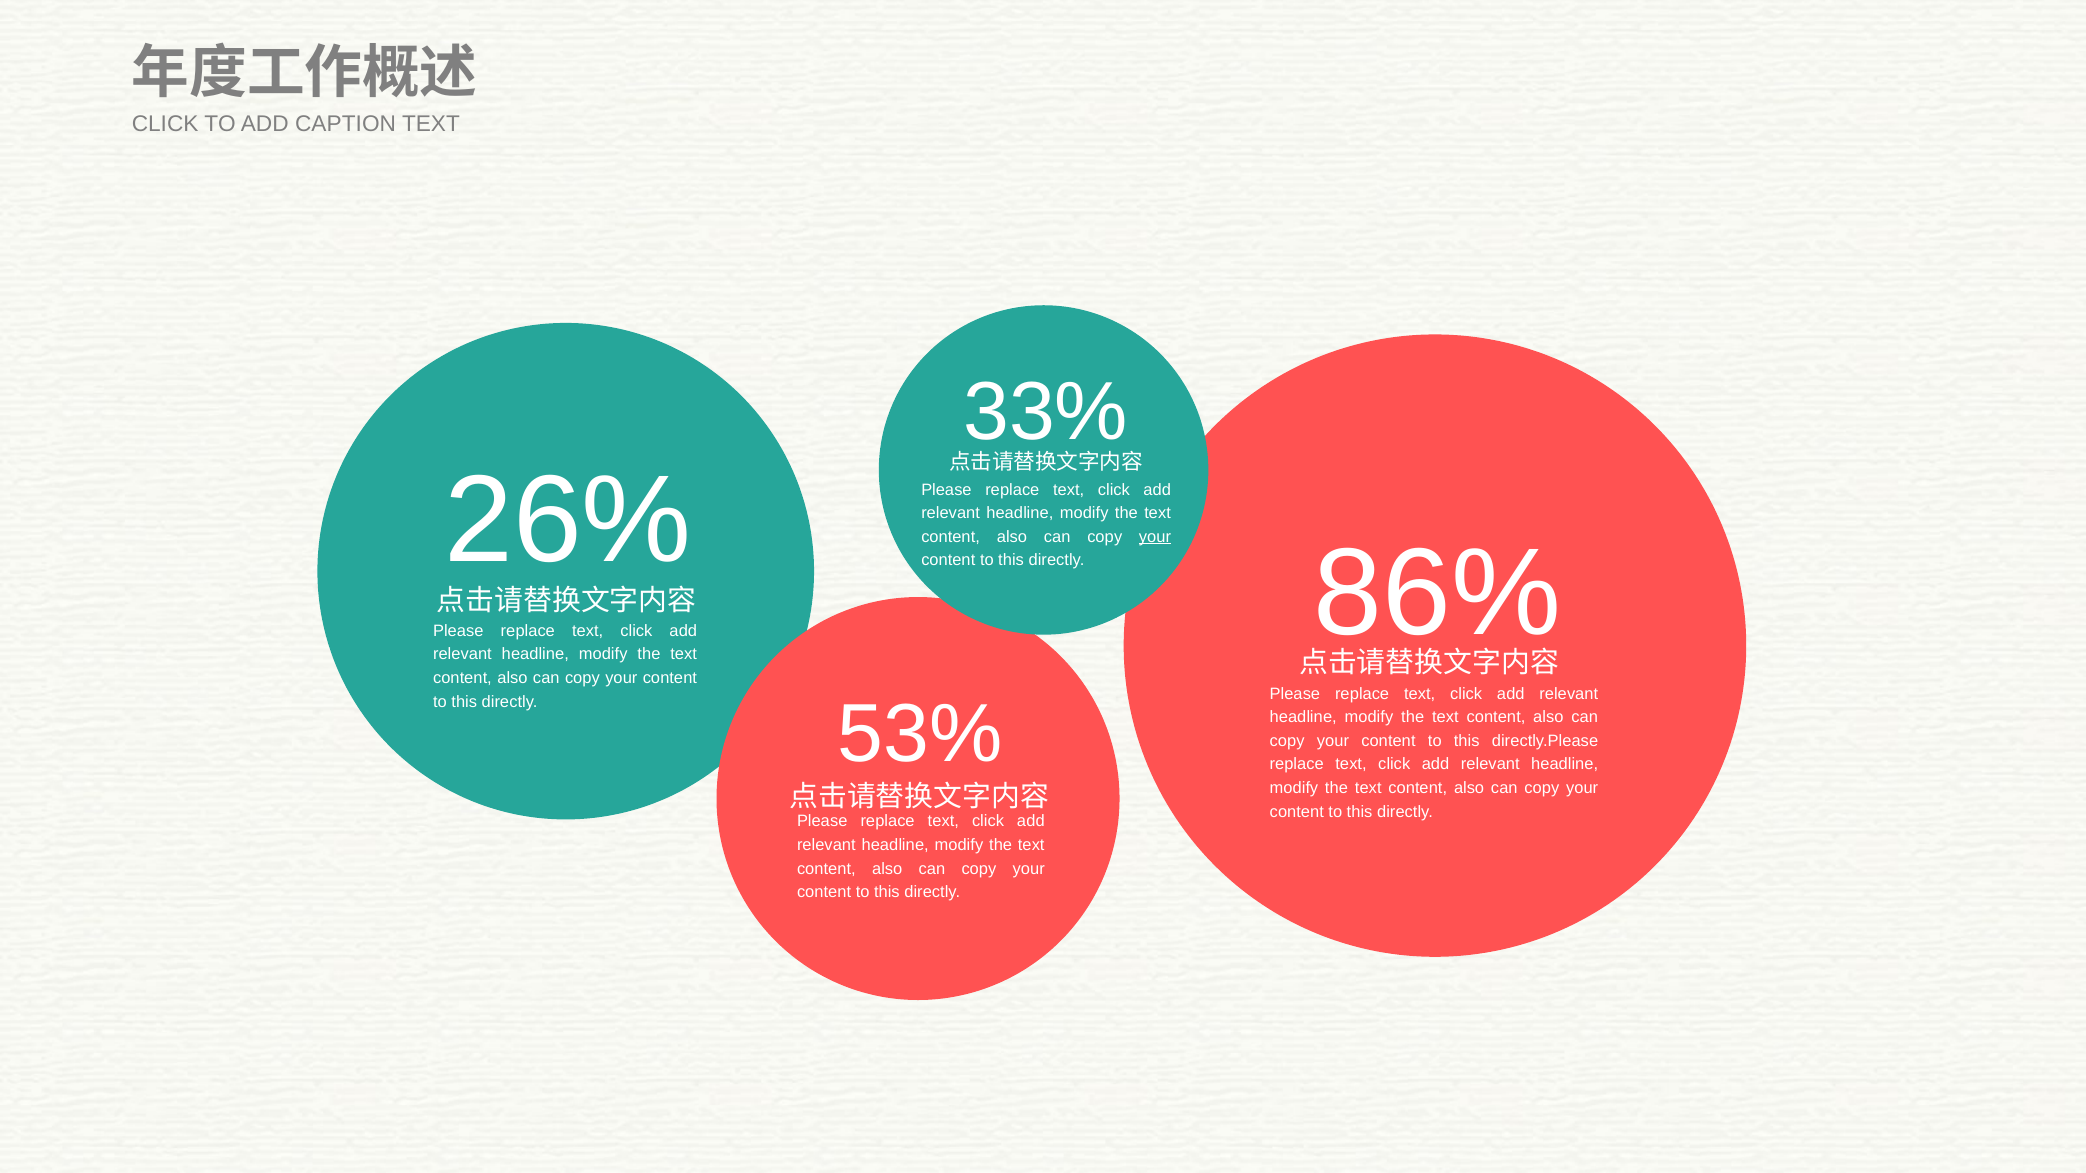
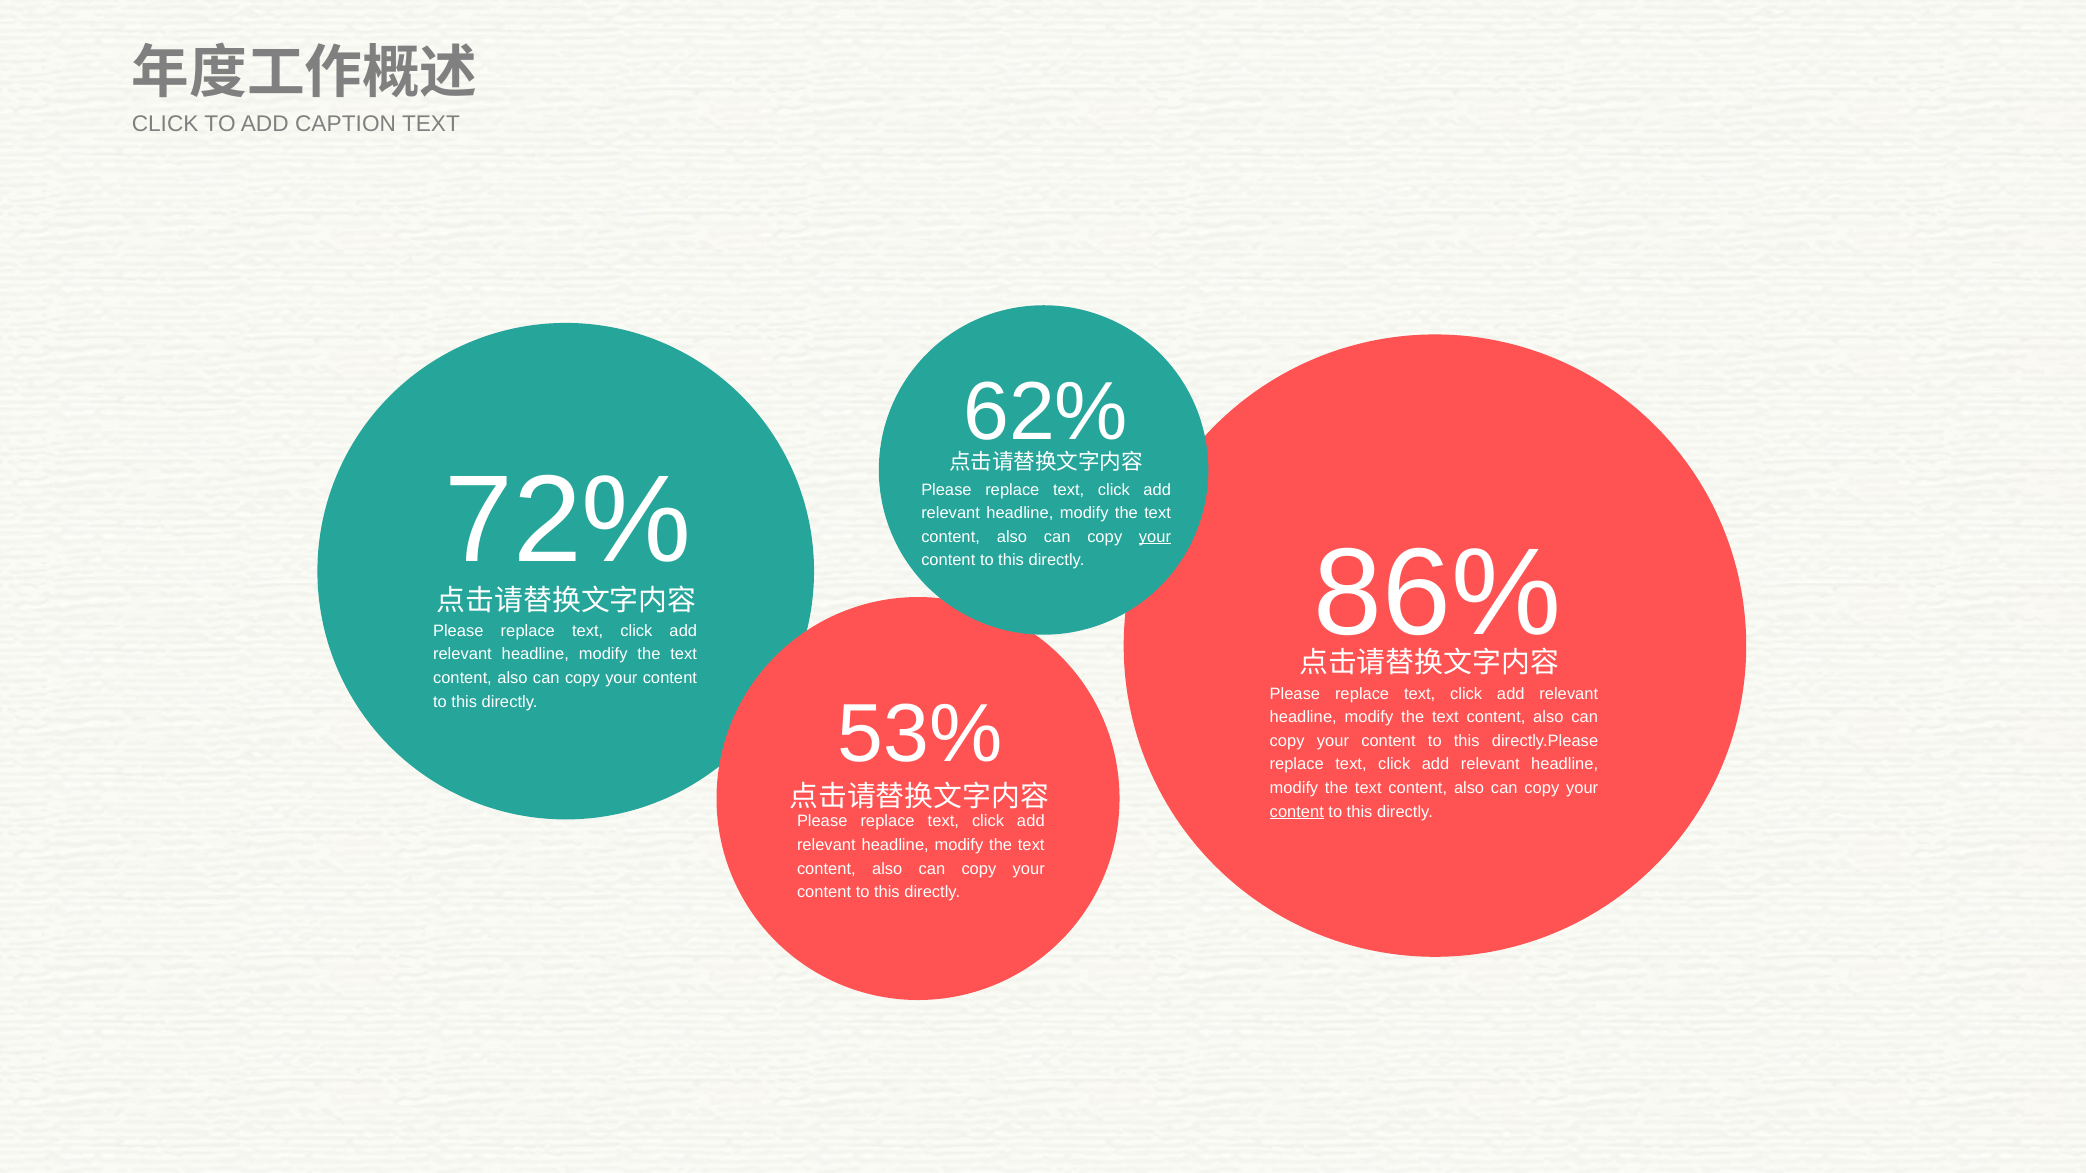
33%: 33% -> 62%
26%: 26% -> 72%
content at (1297, 812) underline: none -> present
